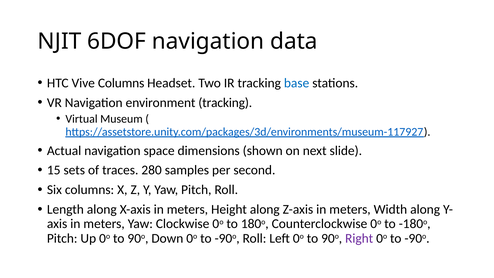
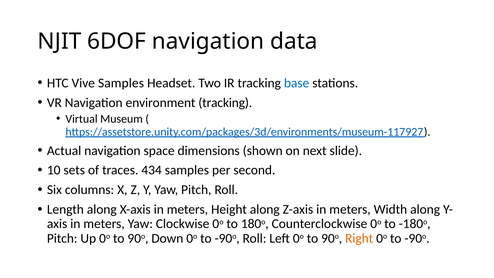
Vive Columns: Columns -> Samples
15: 15 -> 10
280: 280 -> 434
Right colour: purple -> orange
